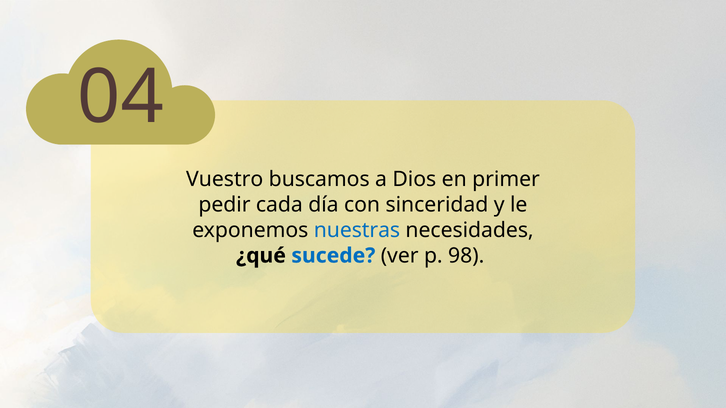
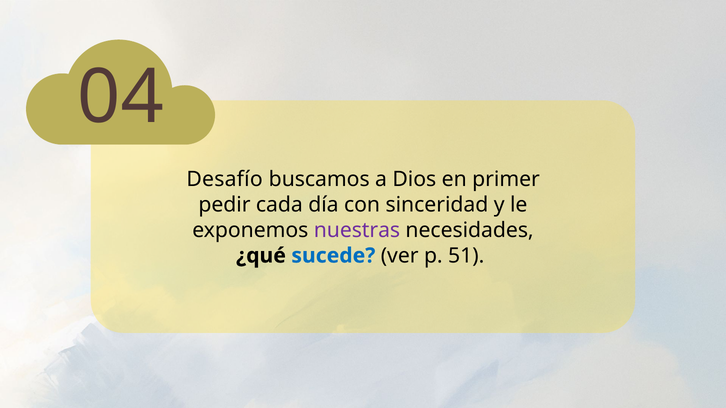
Vuestro: Vuestro -> Desafío
nuestras colour: blue -> purple
98: 98 -> 51
